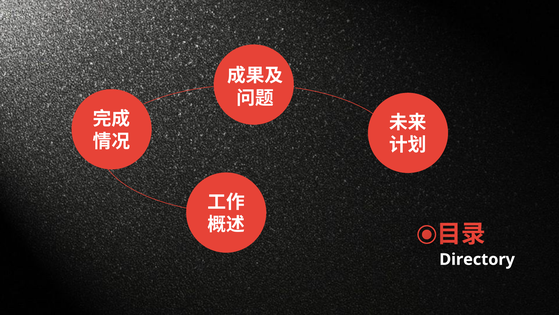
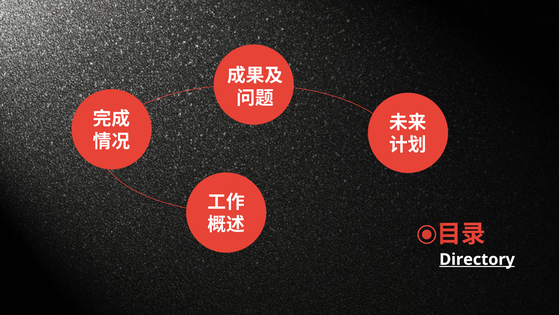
Directory underline: none -> present
